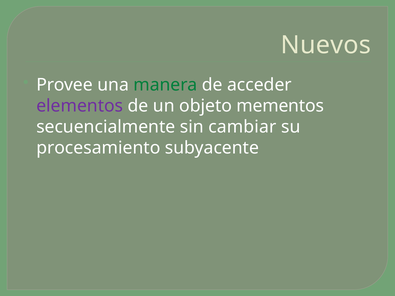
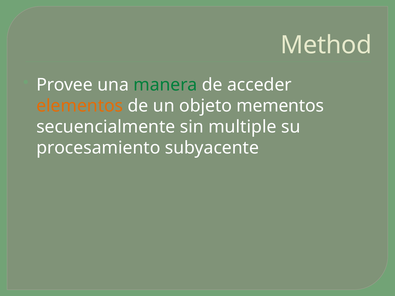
Nuevos: Nuevos -> Method
elementos colour: purple -> orange
cambiar: cambiar -> multiple
